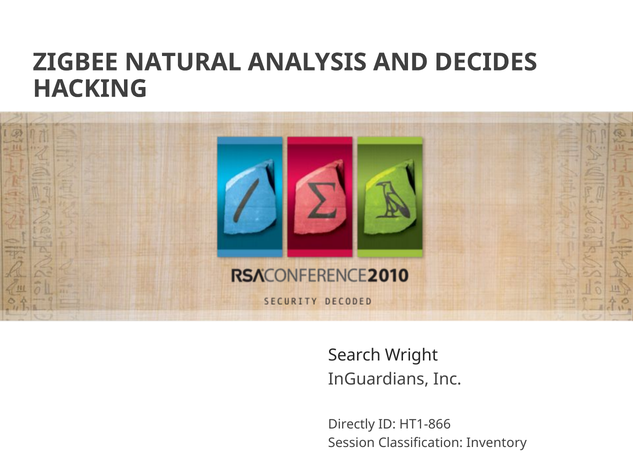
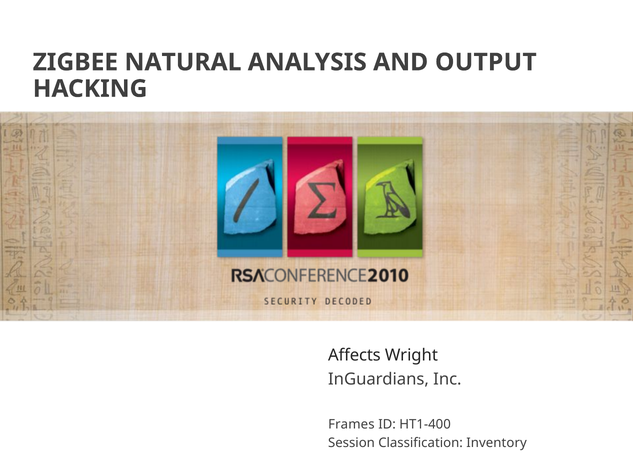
DECIDES: DECIDES -> OUTPUT
Search: Search -> Affects
Directly: Directly -> Frames
HT1-866: HT1-866 -> HT1-400
